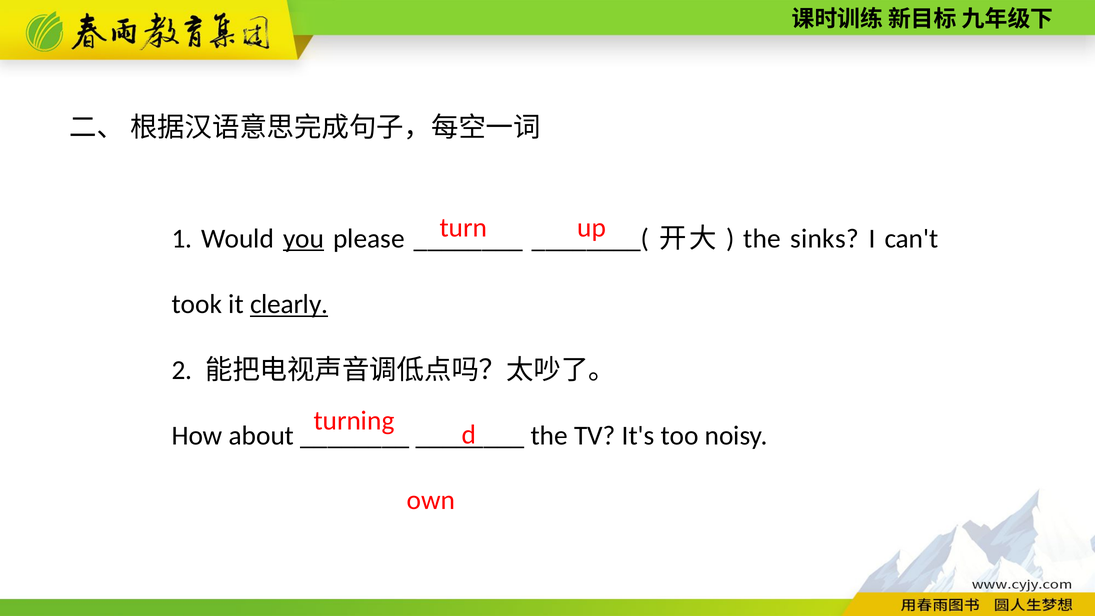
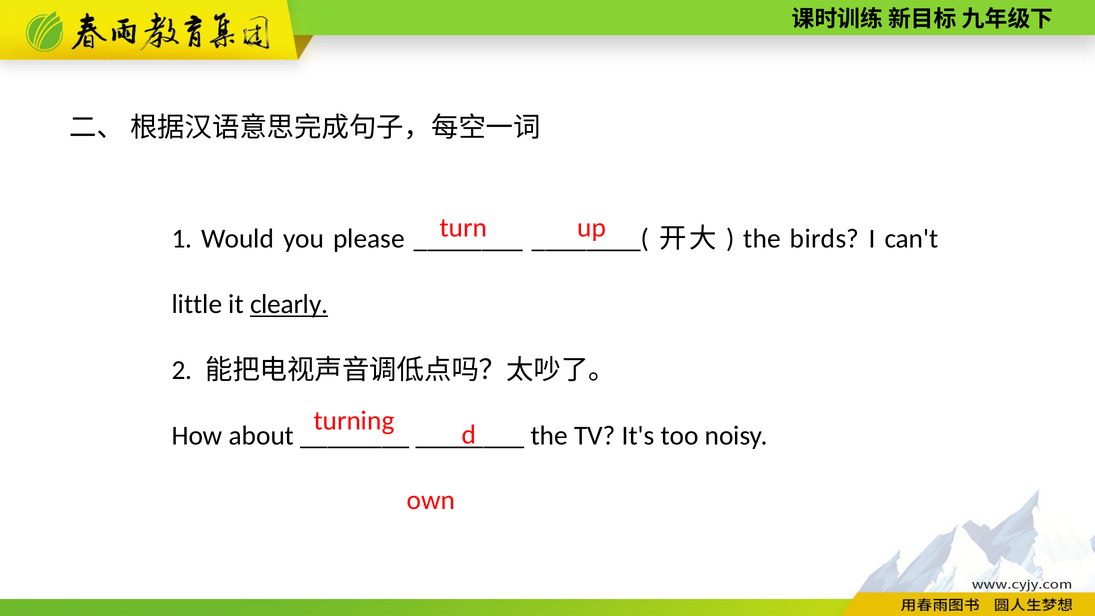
you underline: present -> none
sinks: sinks -> birds
took: took -> little
